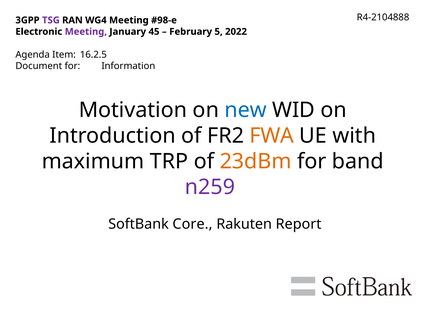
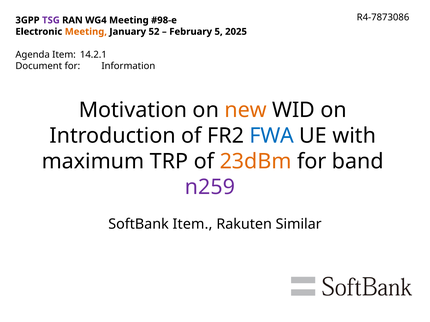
R4-2104888: R4-2104888 -> R4-7873086
Meeting at (86, 32) colour: purple -> orange
45: 45 -> 52
2022: 2022 -> 2025
16.2.5: 16.2.5 -> 14.2.1
new colour: blue -> orange
FWA colour: orange -> blue
SoftBank Core: Core -> Item
Report: Report -> Similar
